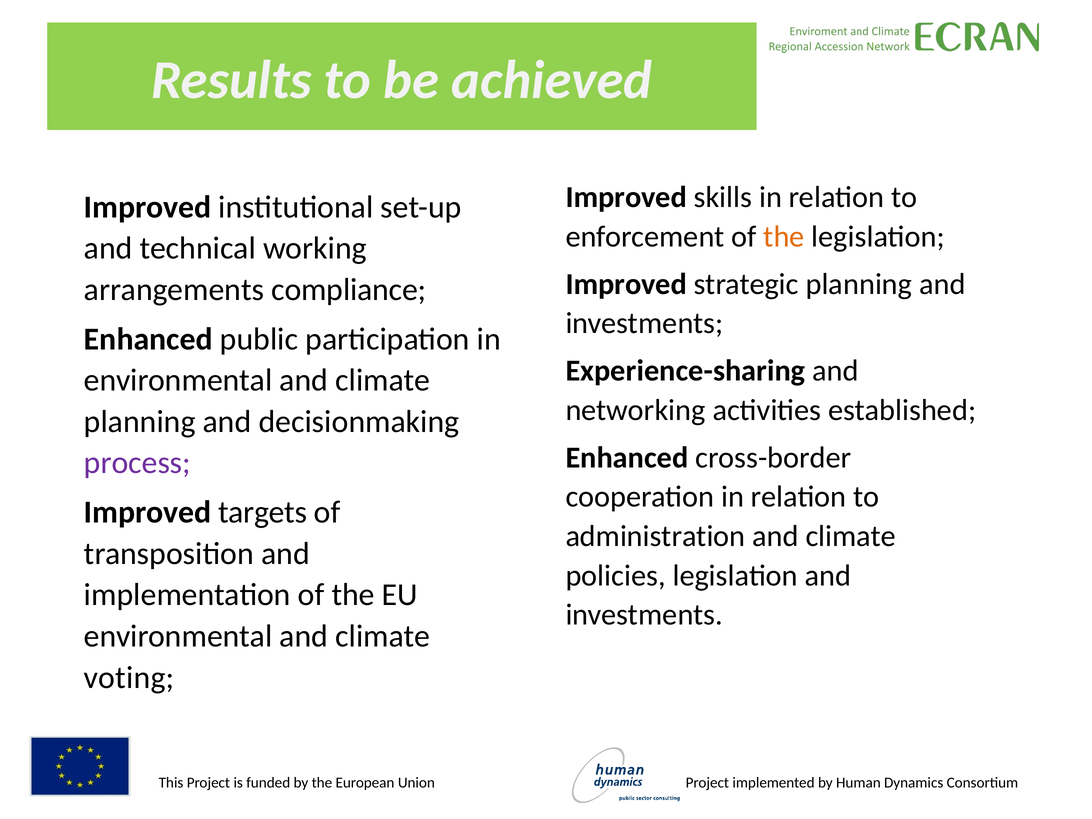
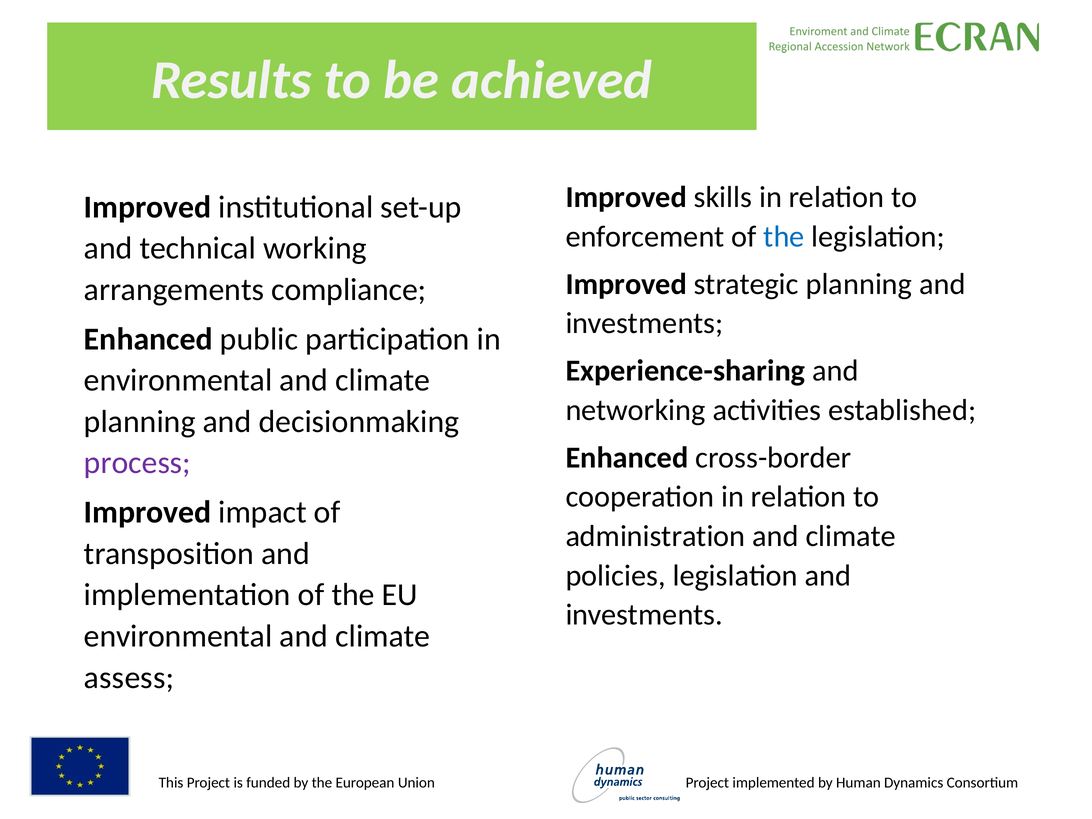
the at (784, 237) colour: orange -> blue
targets: targets -> impact
voting: voting -> assess
